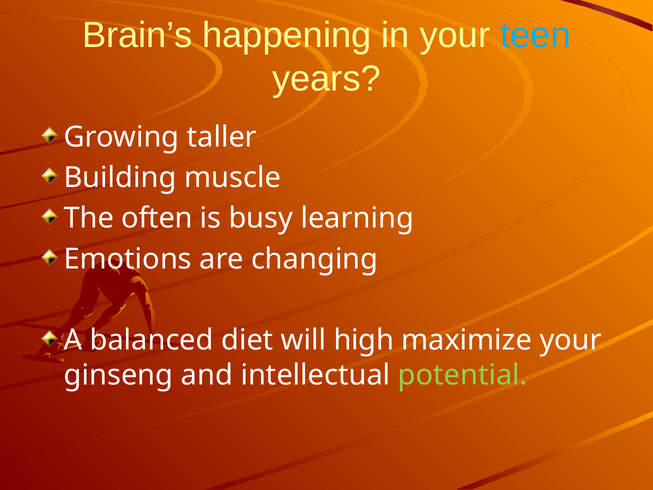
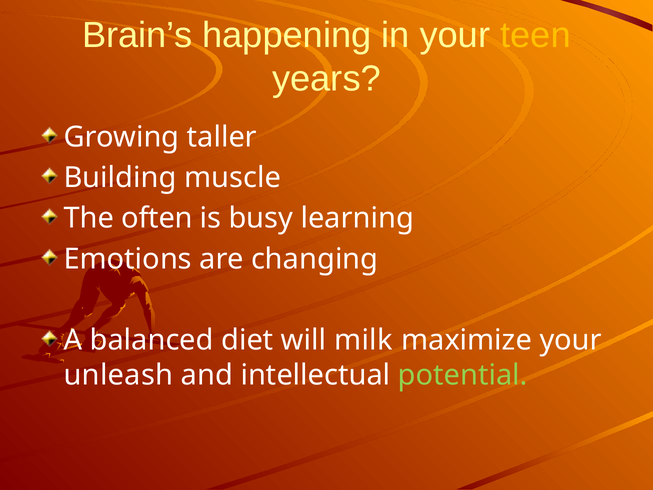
teen colour: light blue -> yellow
high: high -> milk
ginseng: ginseng -> unleash
